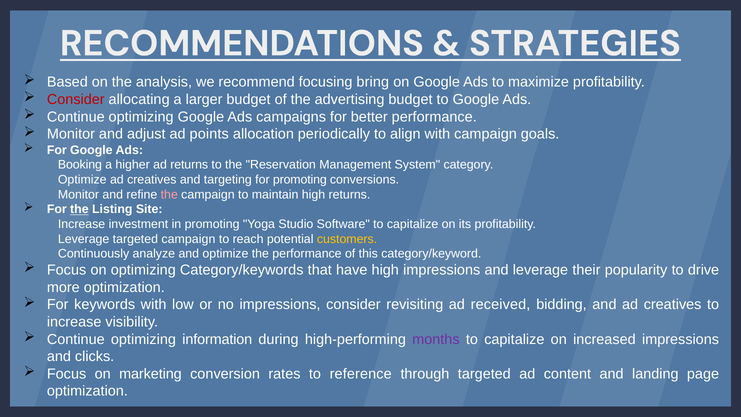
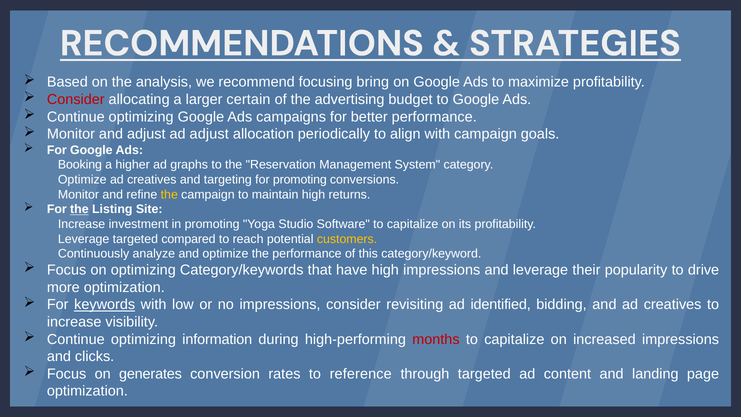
larger budget: budget -> certain
ad points: points -> adjust
ad returns: returns -> graphs
the at (169, 194) colour: pink -> yellow
targeted campaign: campaign -> compared
keywords underline: none -> present
received: received -> identified
months colour: purple -> red
marketing: marketing -> generates
